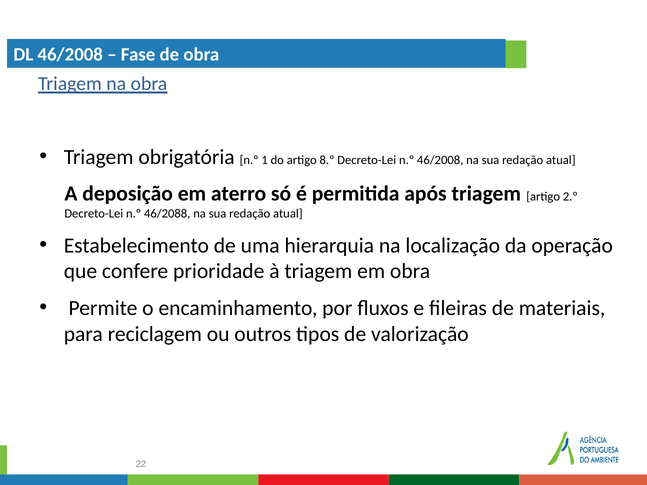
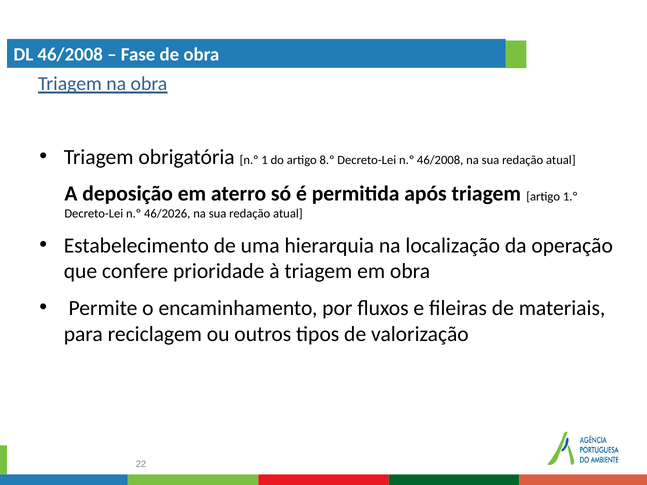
2.º: 2.º -> 1.º
46/2088: 46/2088 -> 46/2026
